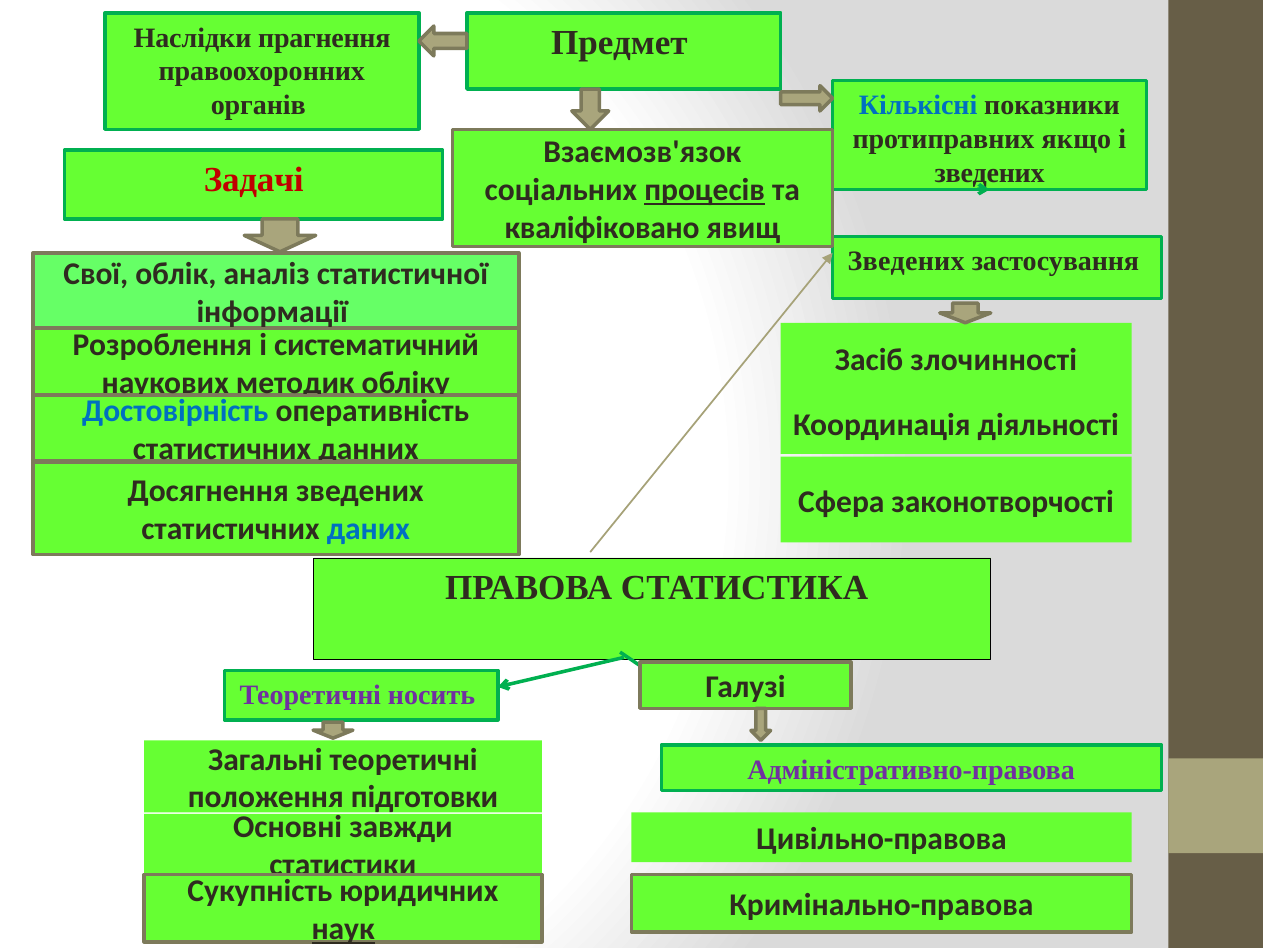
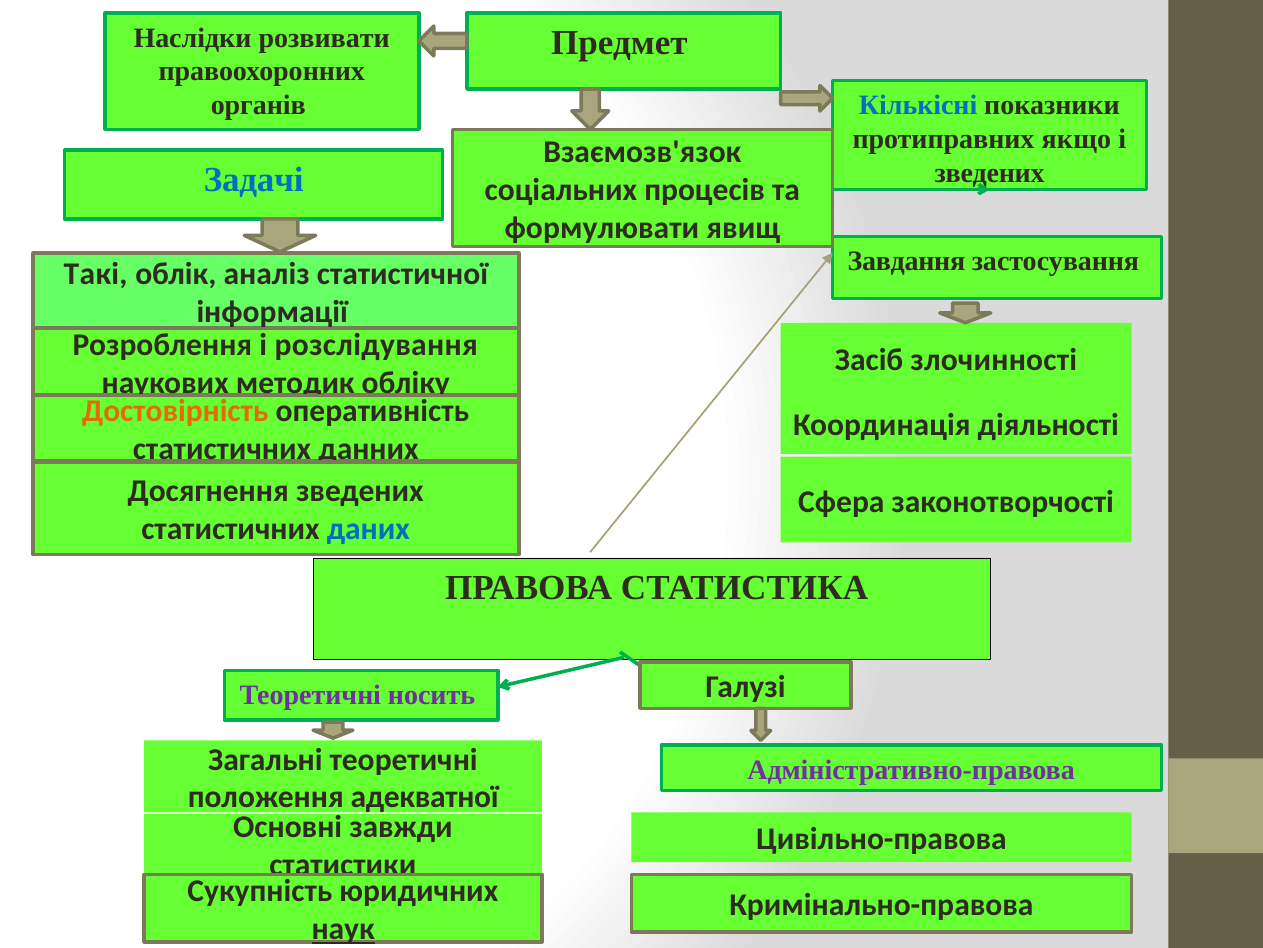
прагнення: прагнення -> розвивати
Задачі colour: red -> blue
процесів underline: present -> none
кваліфіковано: кваліфіковано -> формулювати
Зведених at (906, 261): Зведених -> Завдання
Свої: Свої -> Такі
систематичний: систематичний -> розслідування
Достовірність colour: blue -> orange
підготовки: підготовки -> адекватної
